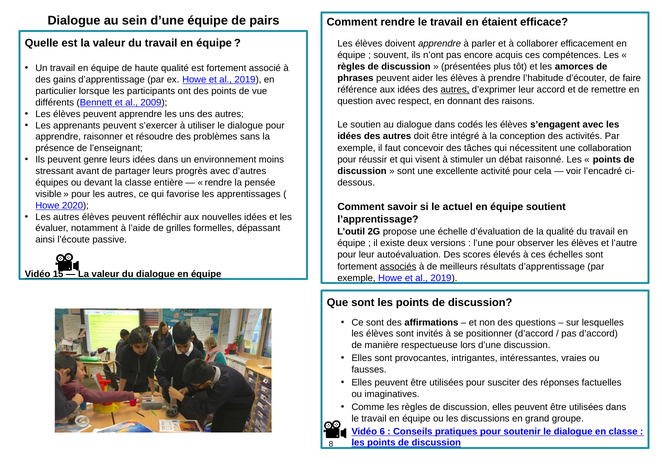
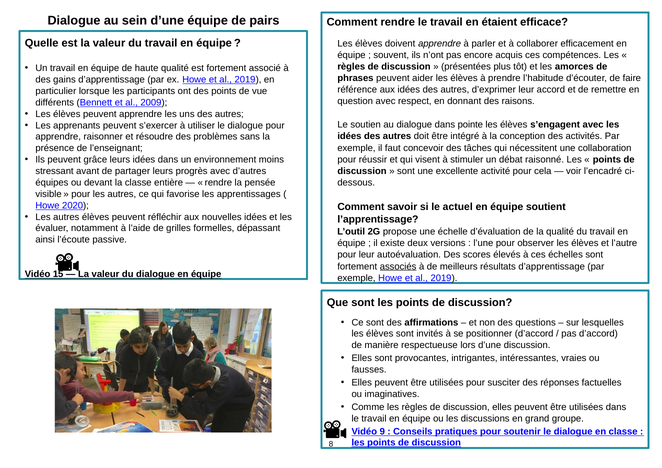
autres at (455, 90) underline: present -> none
codés: codés -> pointe
genre: genre -> grâce
6: 6 -> 9
